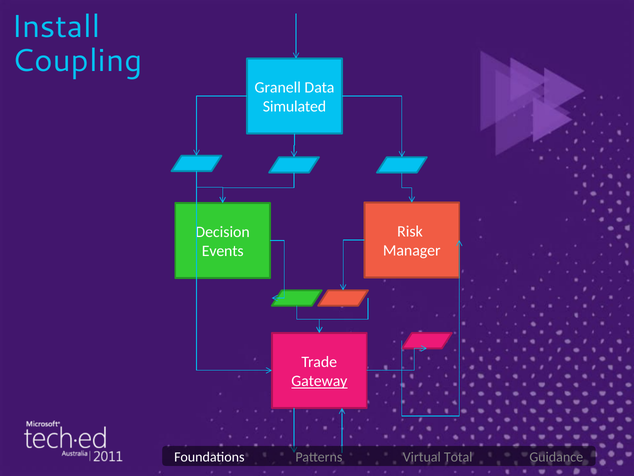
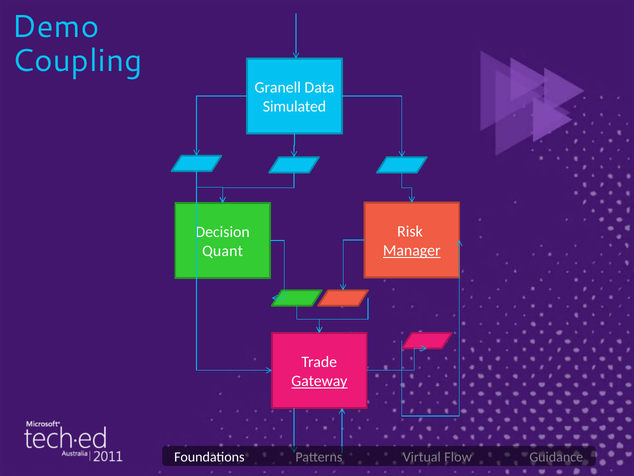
Install: Install -> Demo
Manager underline: none -> present
Events: Events -> Quant
Total: Total -> Flow
